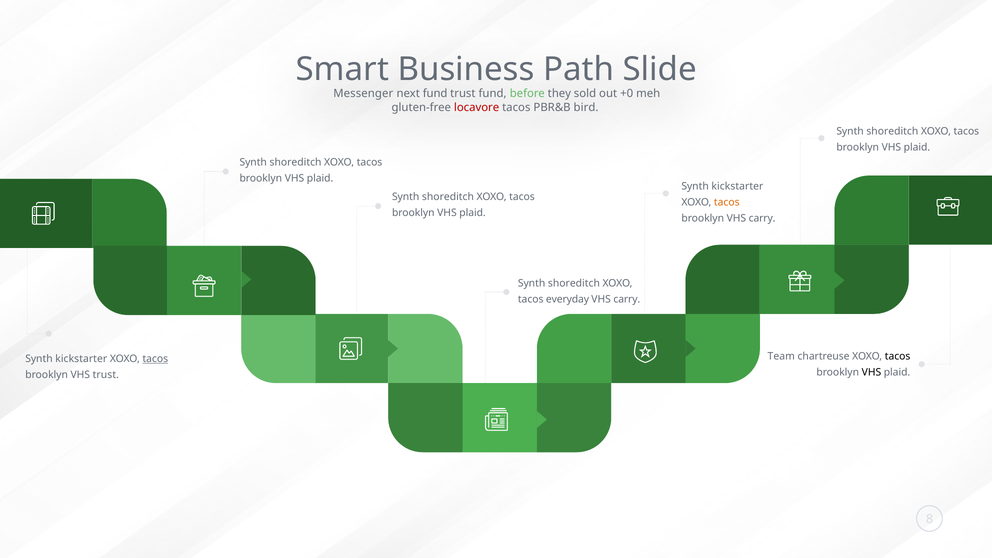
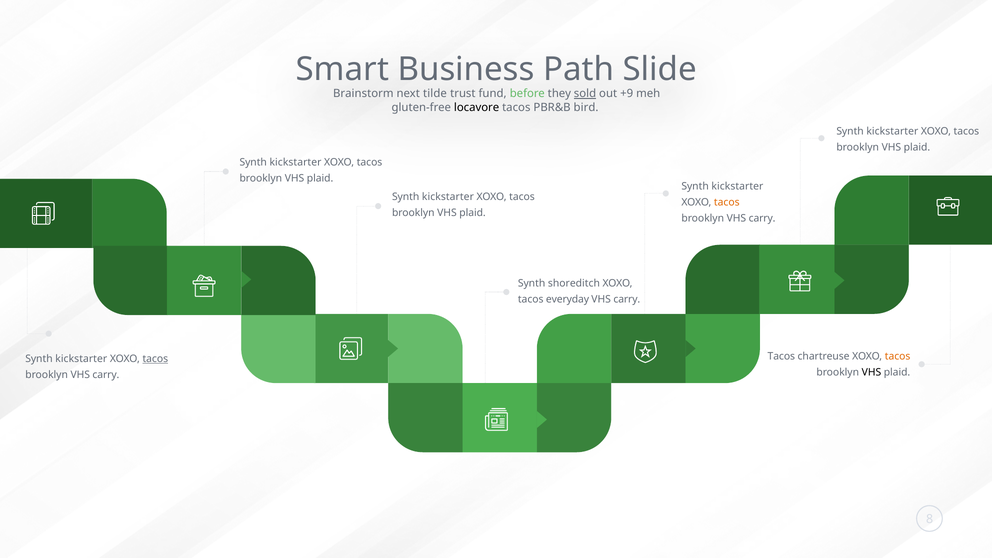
Messenger: Messenger -> Brainstorm
next fund: fund -> tilde
sold underline: none -> present
+0: +0 -> +9
locavore colour: red -> black
shoreditch at (892, 131): shoreditch -> kickstarter
shoreditch at (296, 162): shoreditch -> kickstarter
shoreditch at (448, 197): shoreditch -> kickstarter
Team at (781, 356): Team -> Tacos
tacos at (898, 356) colour: black -> orange
trust at (106, 375): trust -> carry
